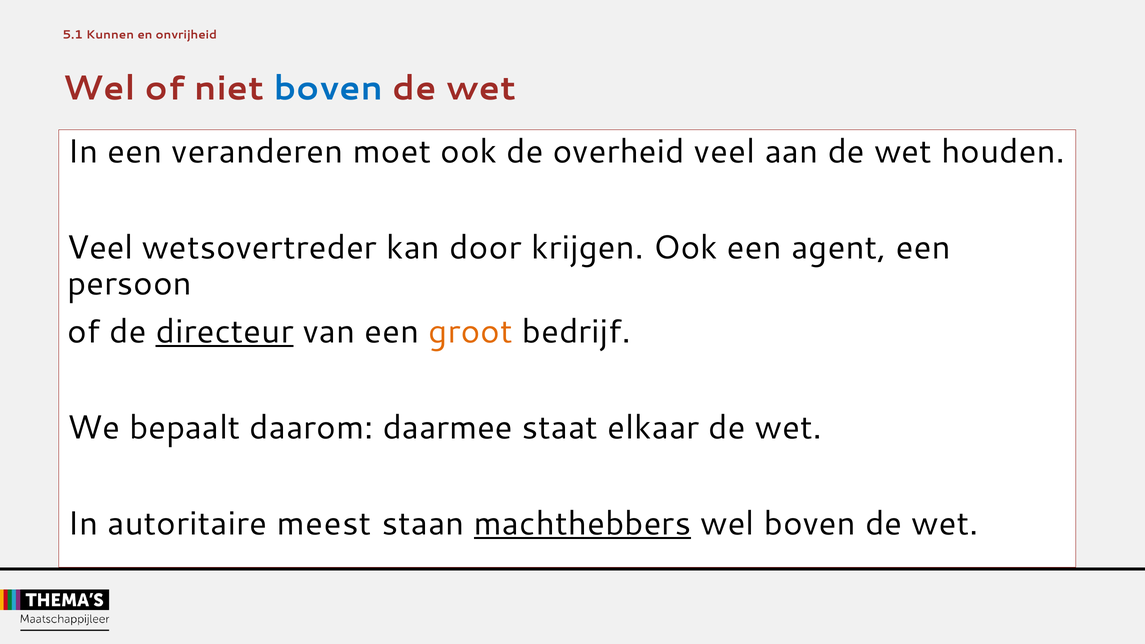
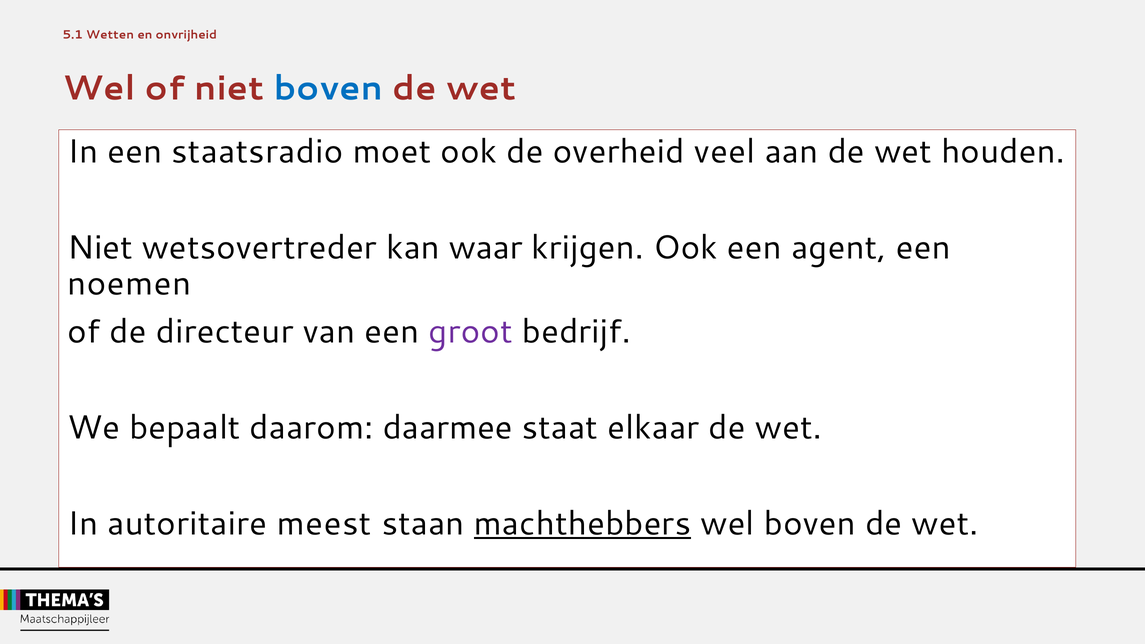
Kunnen: Kunnen -> Wetten
veranderen: veranderen -> staatsradio
Veel at (100, 248): Veel -> Niet
door: door -> waar
persoon: persoon -> noemen
directeur underline: present -> none
groot colour: orange -> purple
